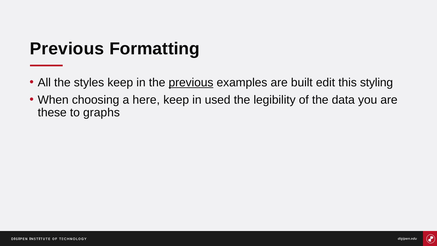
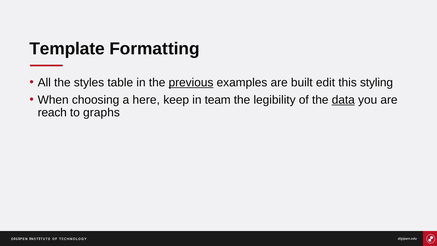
Previous at (67, 49): Previous -> Template
styles keep: keep -> table
used: used -> team
data underline: none -> present
these: these -> reach
